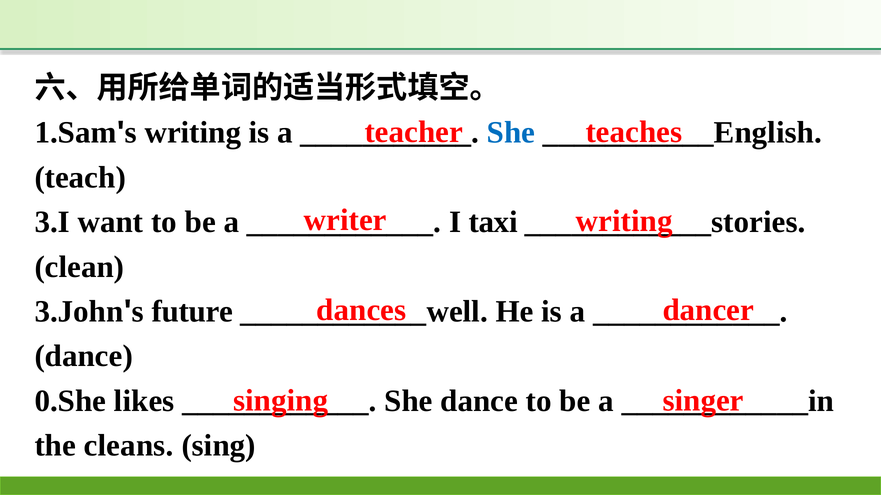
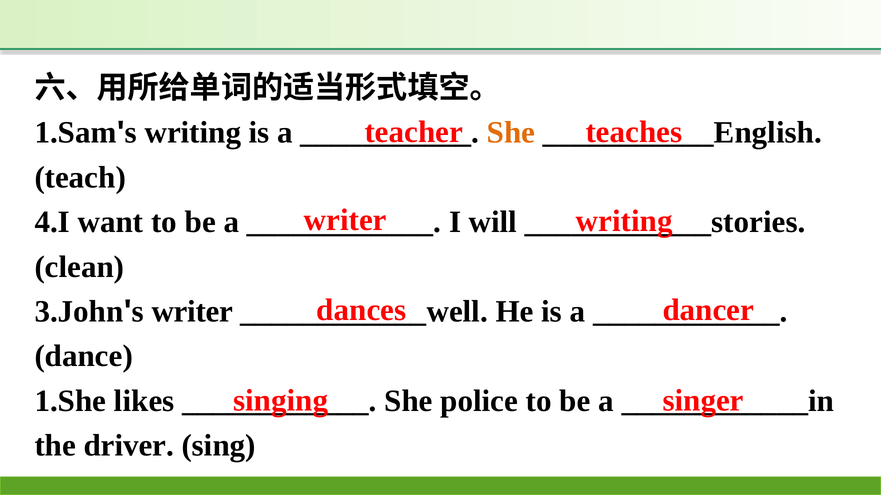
She at (511, 133) colour: blue -> orange
3.I: 3.I -> 4.I
taxi: taxi -> will
future at (192, 312): future -> writer
0.She: 0.She -> 1.She
She dance: dance -> police
cleans: cleans -> driver
